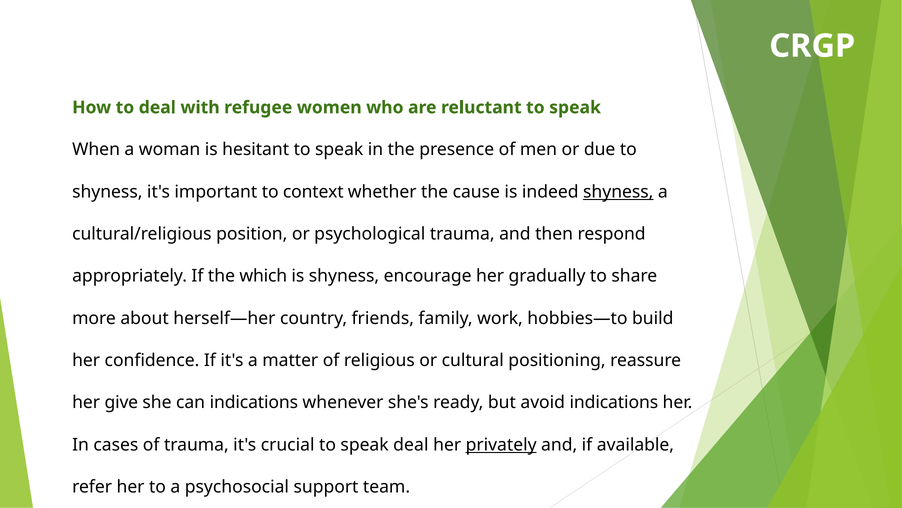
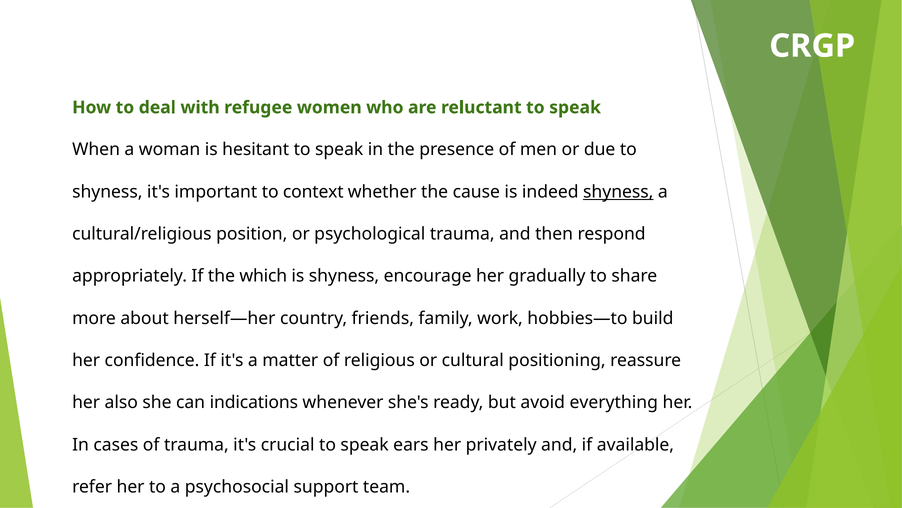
give: give -> also
avoid indications: indications -> everything
speak deal: deal -> ears
privately underline: present -> none
